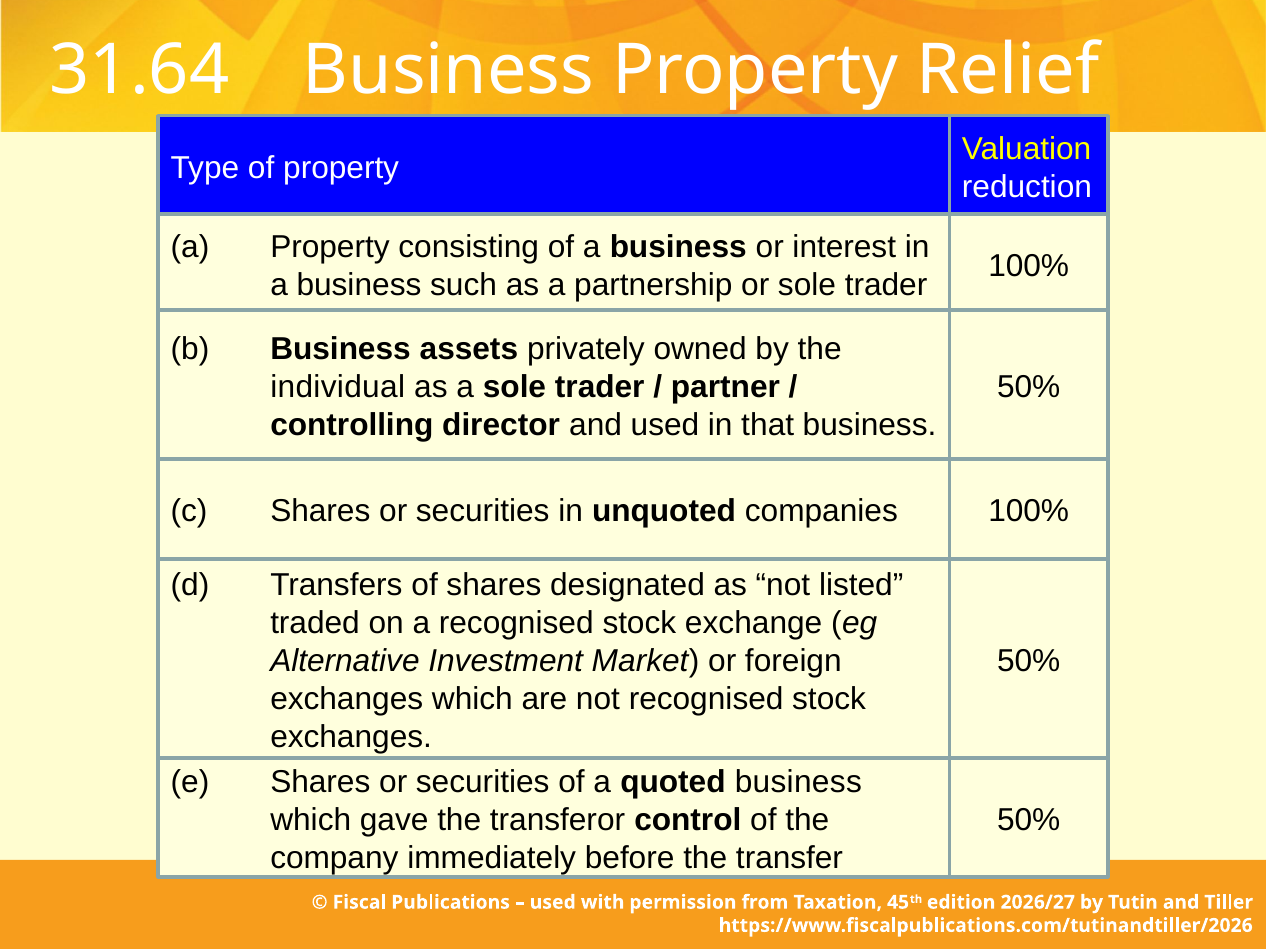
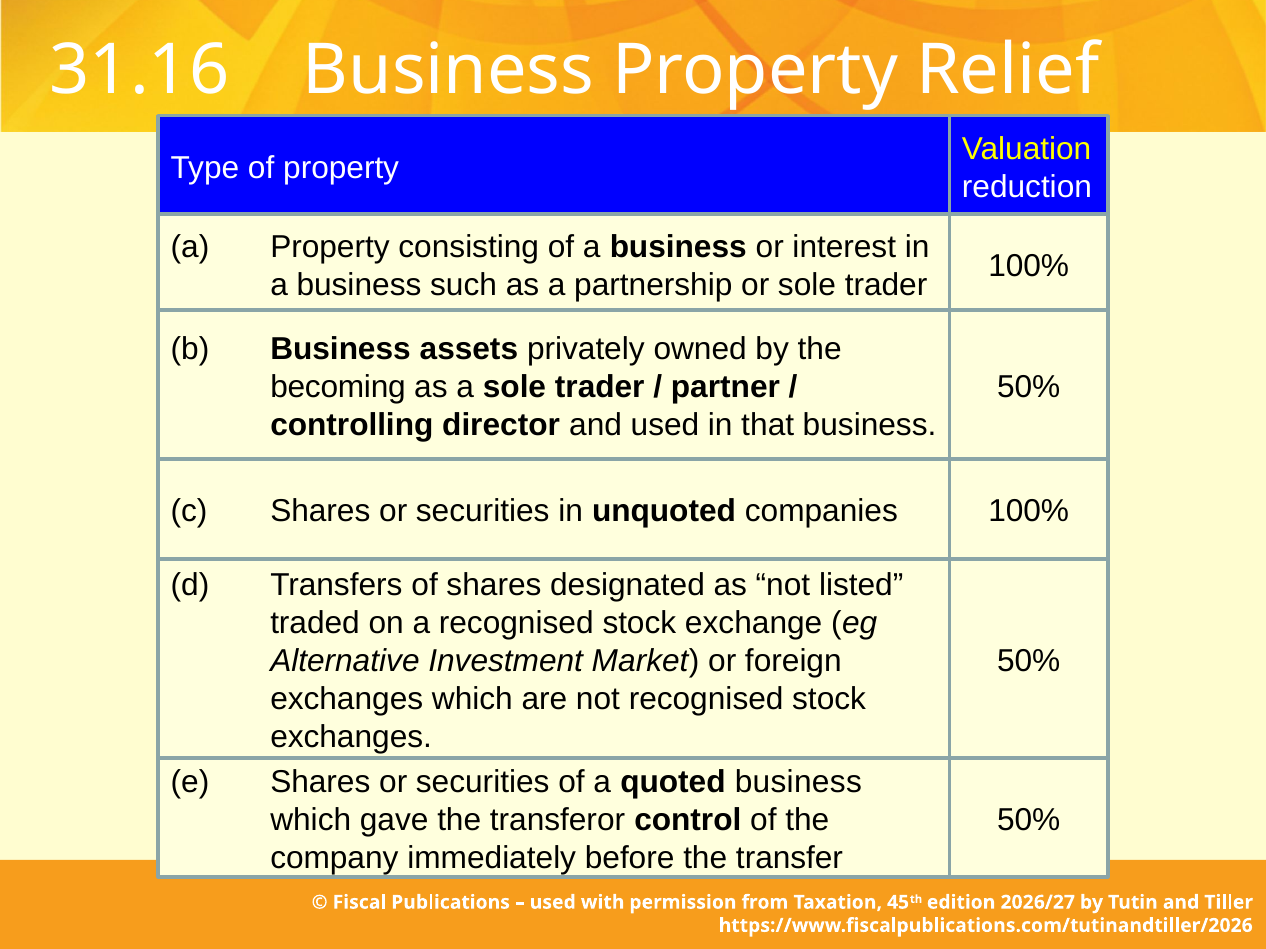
31.64: 31.64 -> 31.16
individual: individual -> becoming
